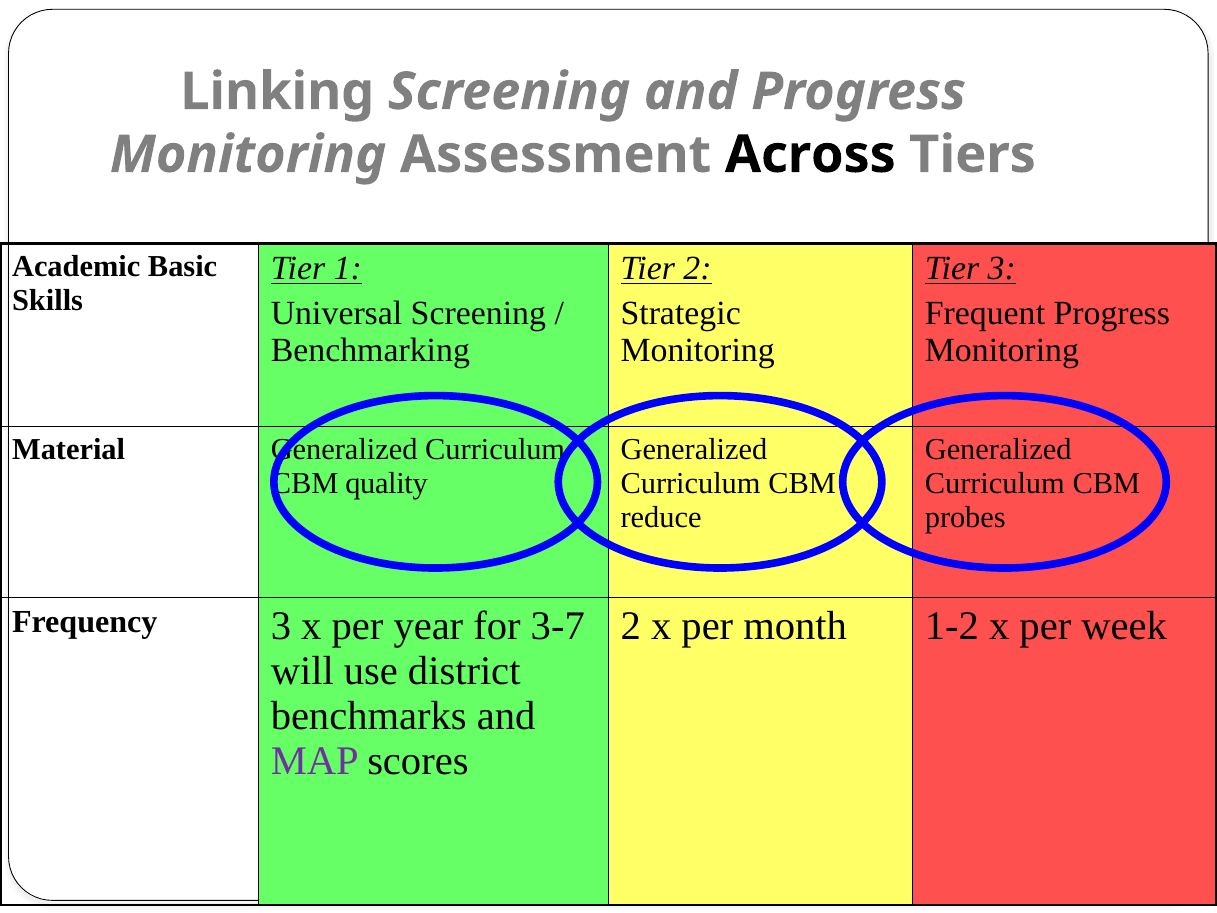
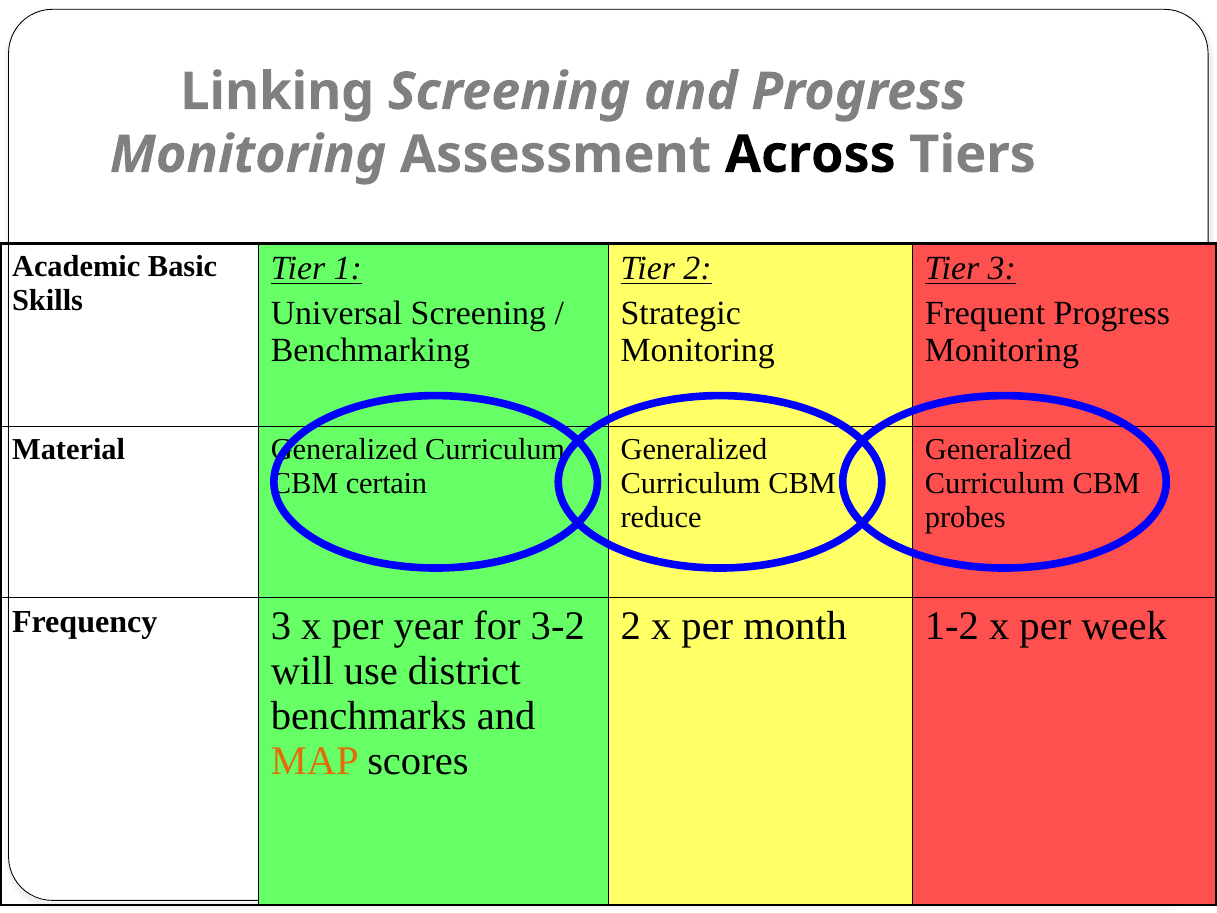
quality: quality -> certain
3-7: 3-7 -> 3-2
MAP colour: purple -> orange
